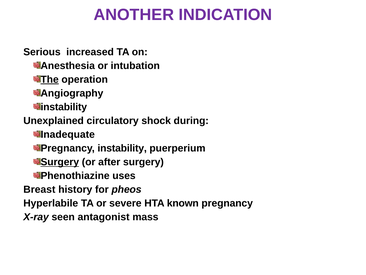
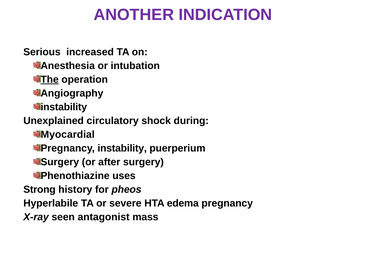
Inadequate: Inadequate -> Myocardial
Surgery at (60, 162) underline: present -> none
Breast: Breast -> Strong
known: known -> edema
